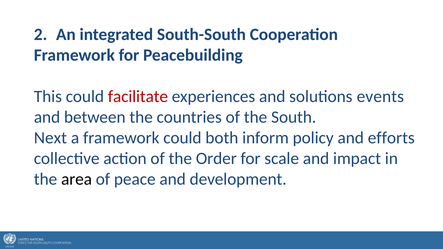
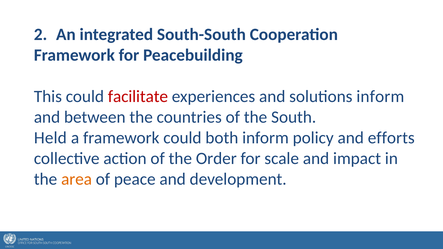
solutions events: events -> inform
Next: Next -> Held
area colour: black -> orange
